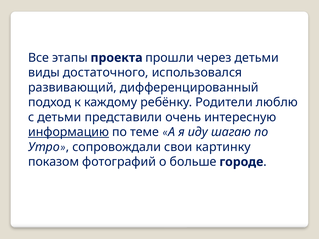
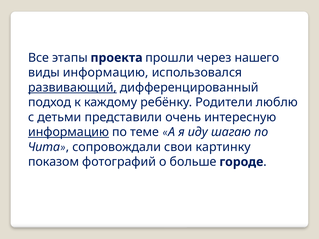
через детьми: детьми -> нашего
виды достаточного: достаточного -> информацию
развивающий underline: none -> present
Утро: Утро -> Чита
